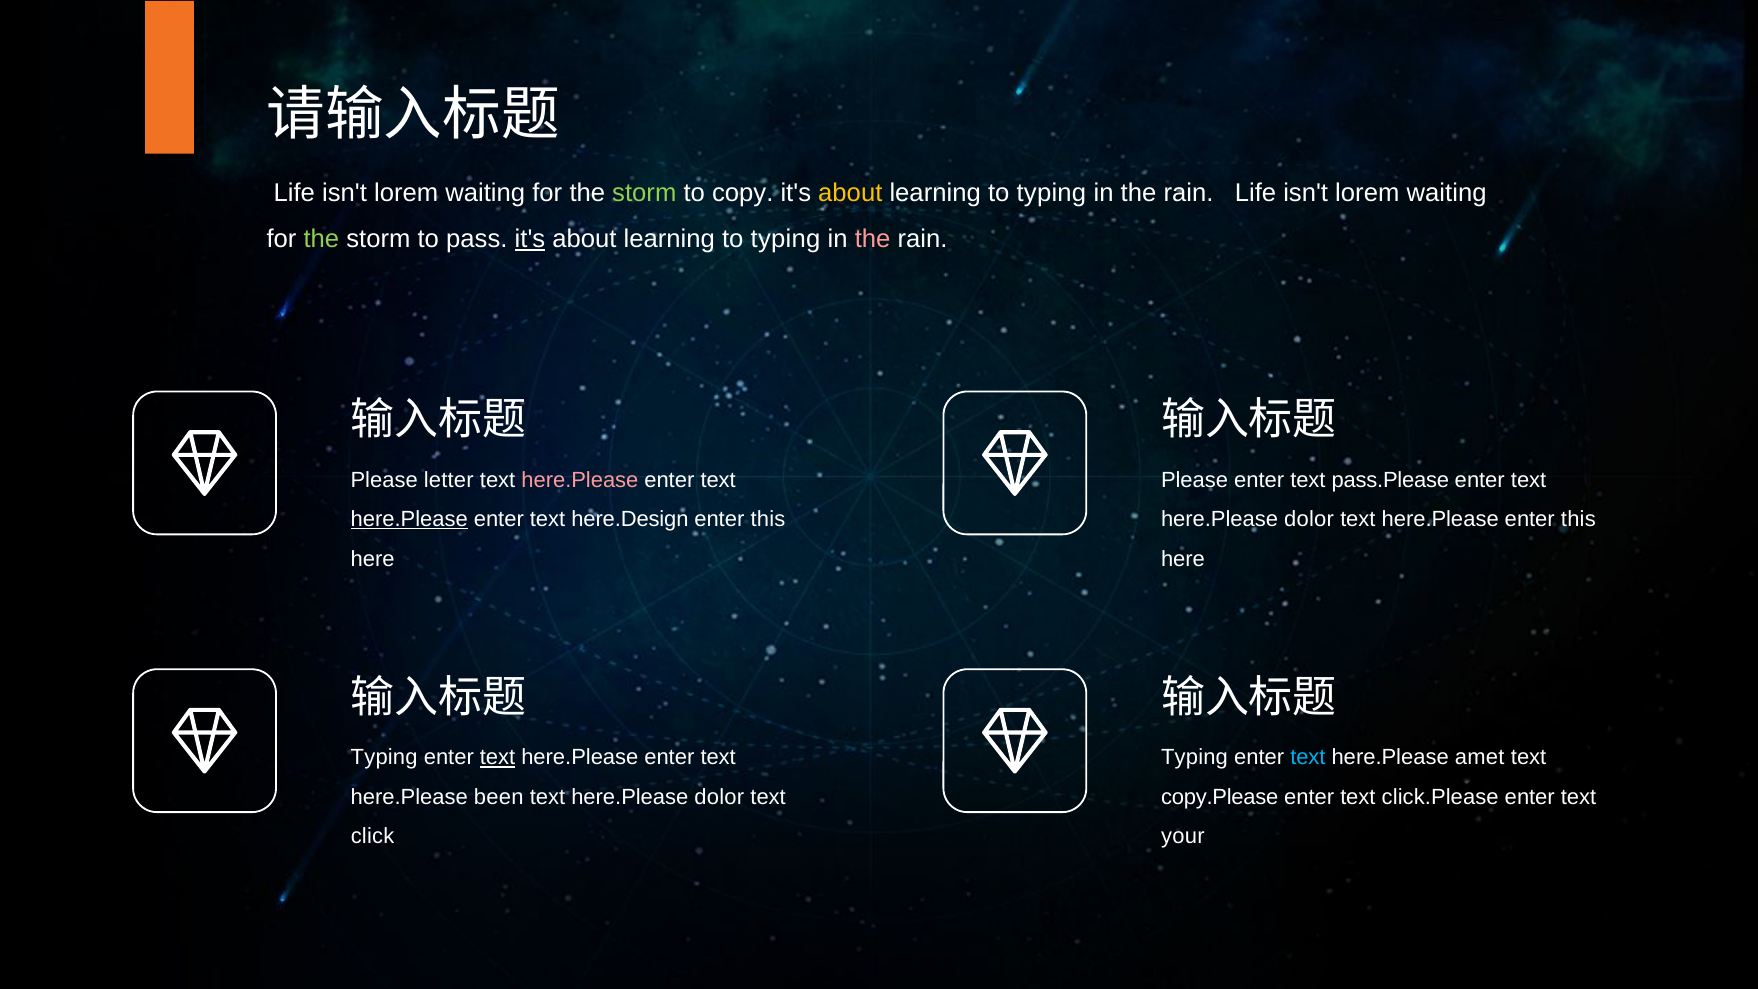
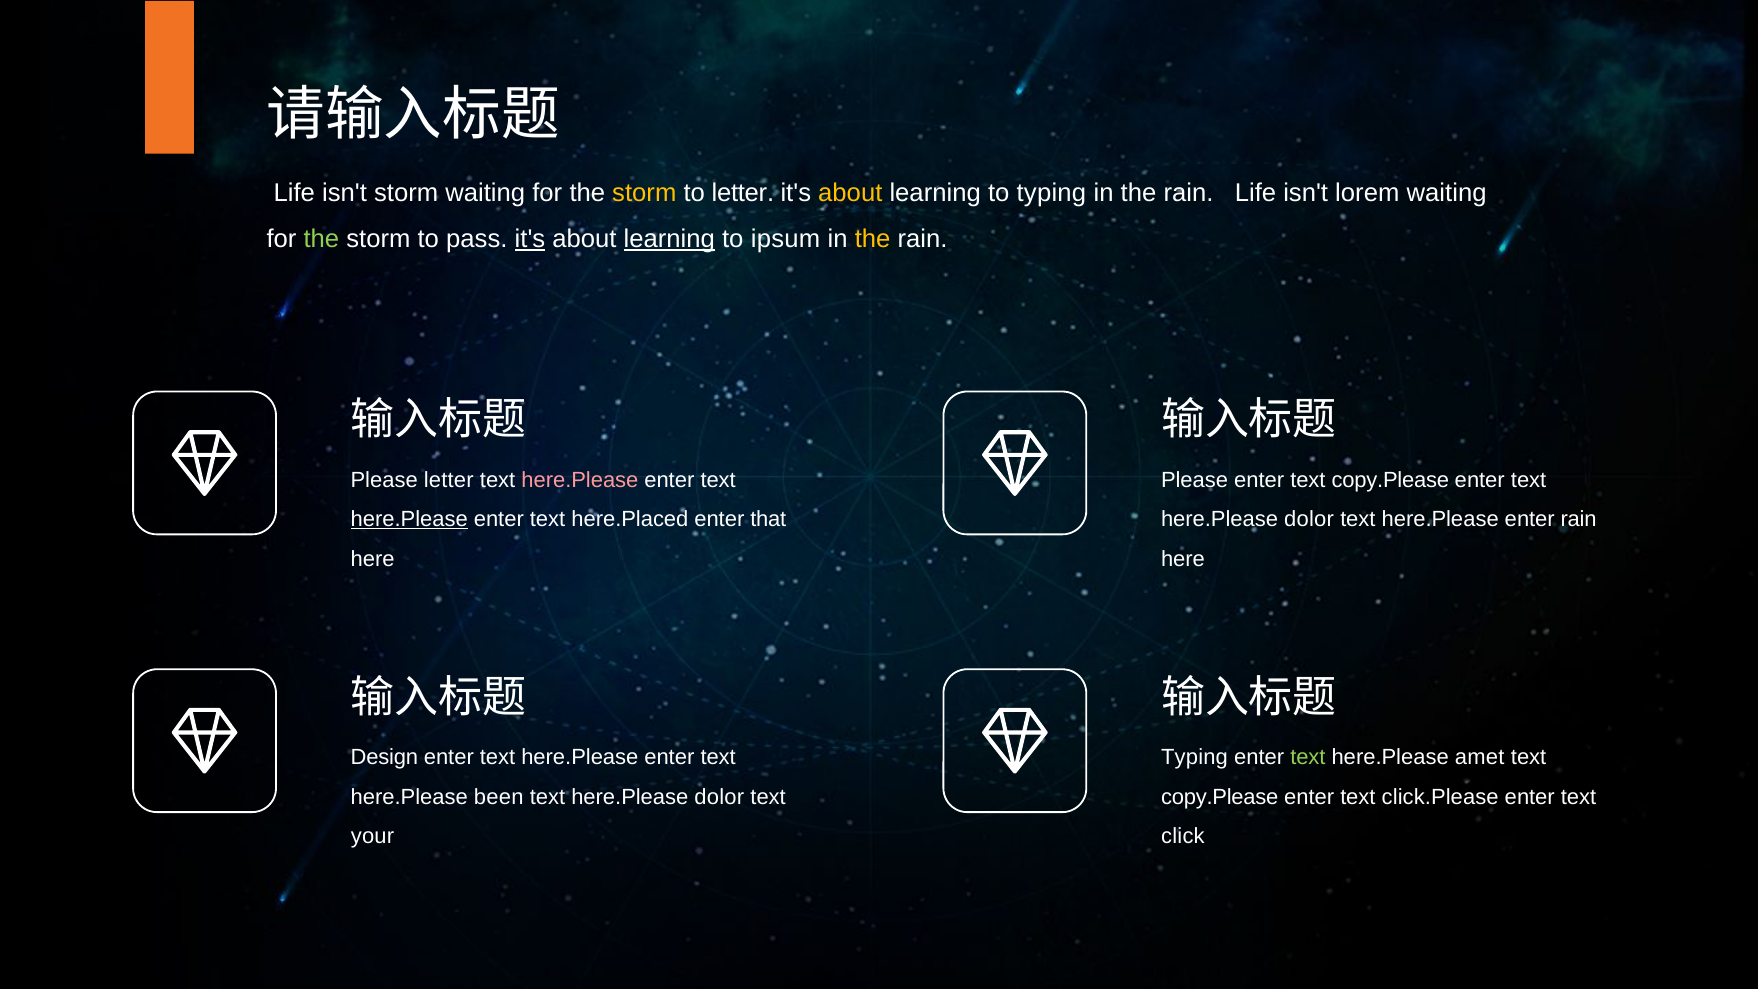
lorem at (406, 193): lorem -> storm
storm at (644, 193) colour: light green -> yellow
to copy: copy -> letter
learning at (669, 239) underline: none -> present
typing at (786, 239): typing -> ipsum
the at (873, 239) colour: pink -> yellow
enter text pass.Please: pass.Please -> copy.Please
here.Design: here.Design -> here.Placed
this at (768, 519): this -> that
here.Please enter this: this -> rain
Typing at (384, 757): Typing -> Design
text at (498, 757) underline: present -> none
text at (1308, 757) colour: light blue -> light green
click: click -> your
your: your -> click
